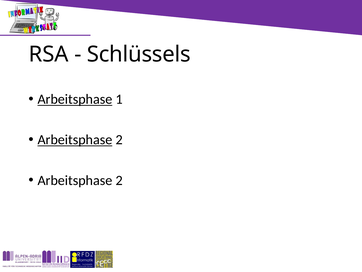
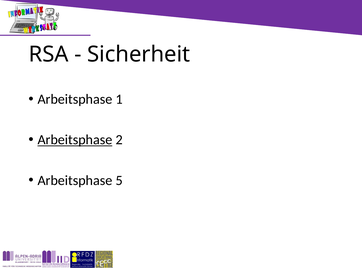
Schlüssels: Schlüssels -> Sicherheit
Arbeitsphase at (75, 99) underline: present -> none
2 at (119, 180): 2 -> 5
